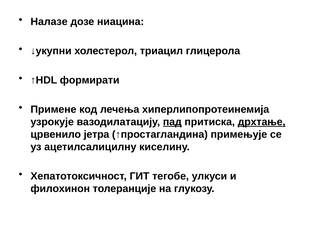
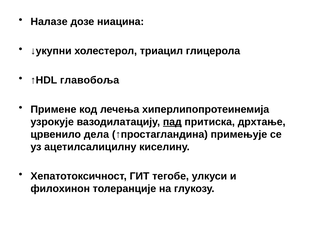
формирати: формирати -> главобоља
дрхтање underline: present -> none
јетра: јетра -> дела
